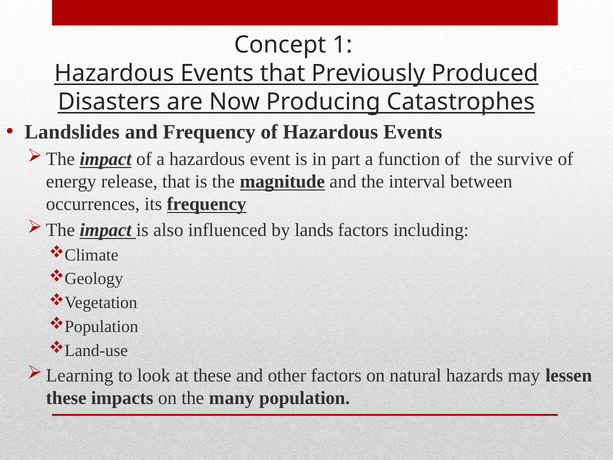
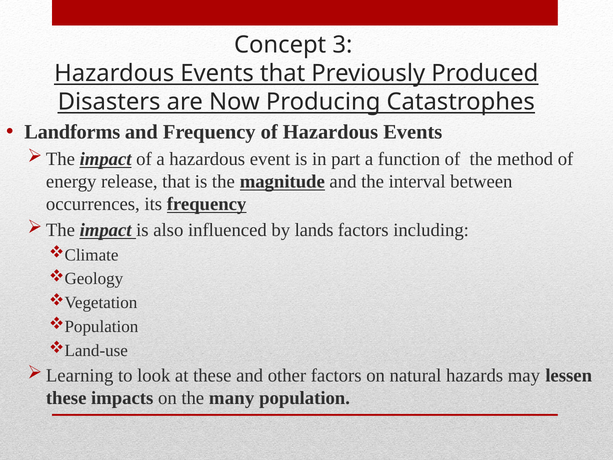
1: 1 -> 3
Landslides: Landslides -> Landforms
survive: survive -> method
